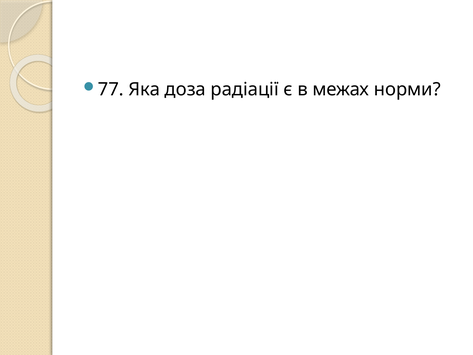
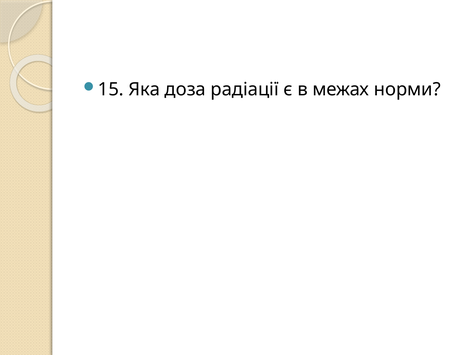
77: 77 -> 15
